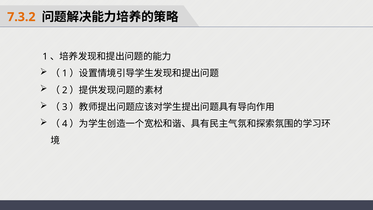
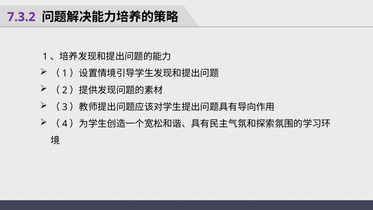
7.3.2 colour: orange -> purple
